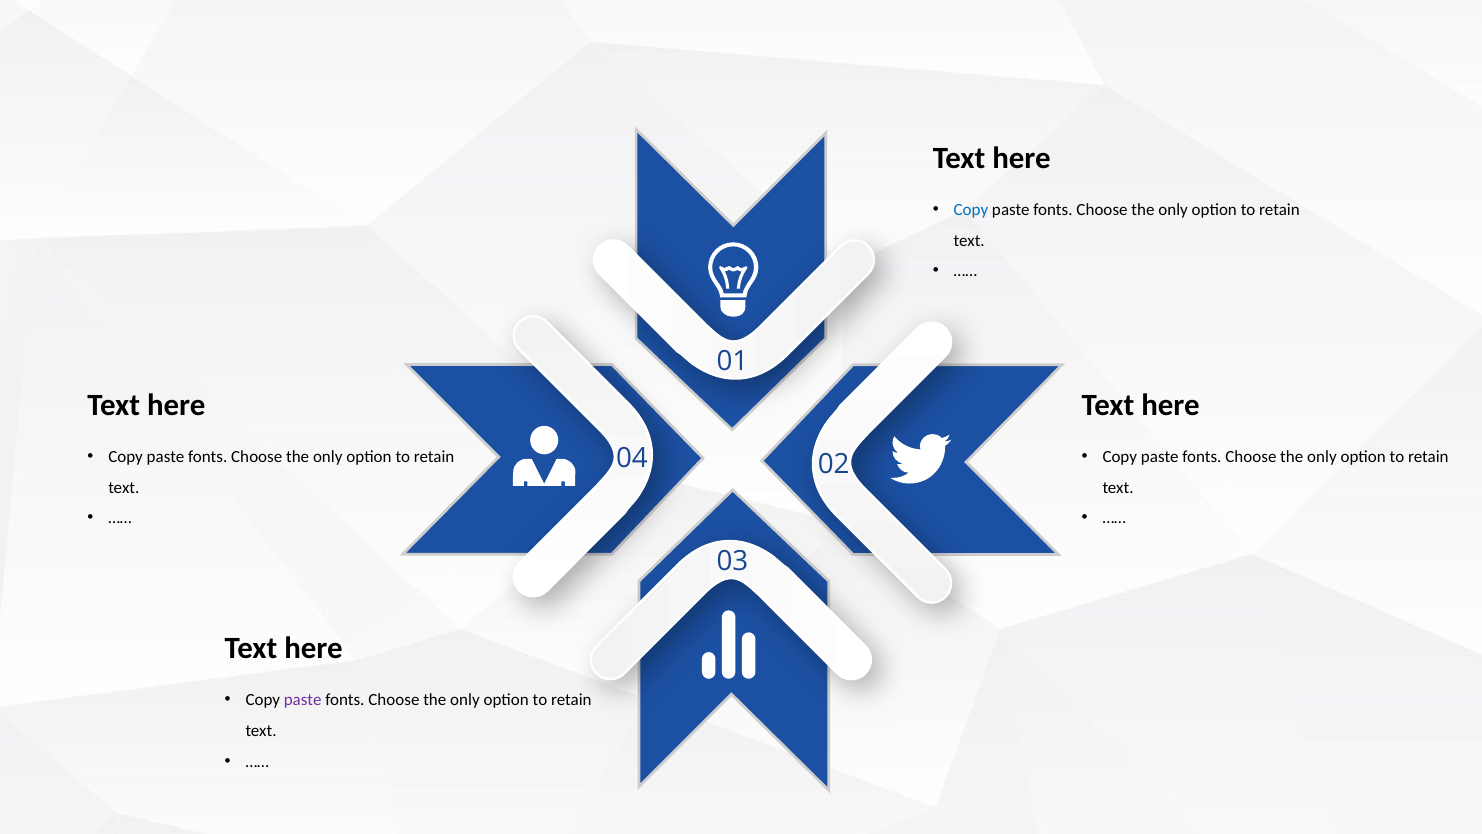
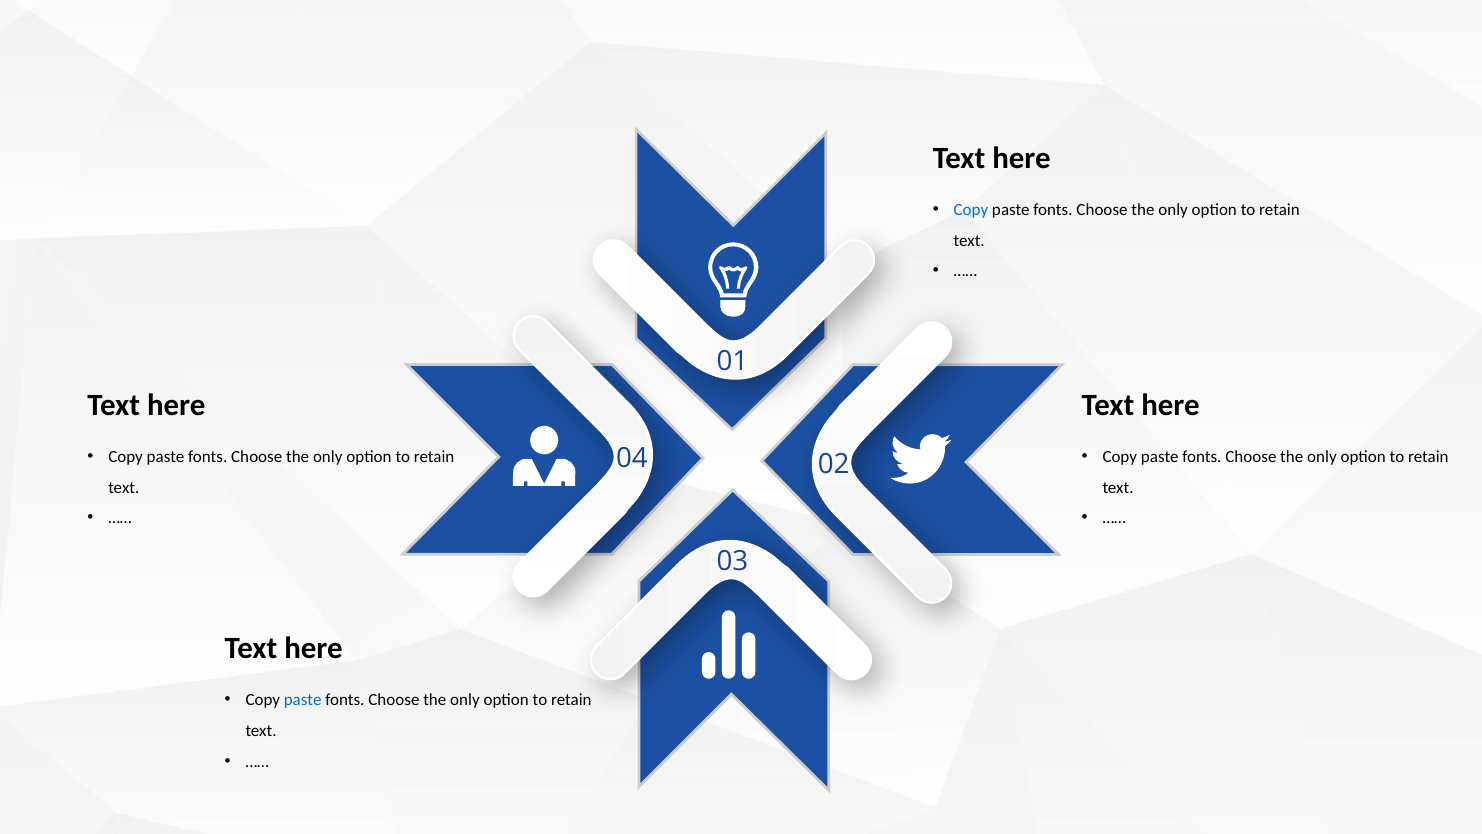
paste at (303, 700) colour: purple -> blue
